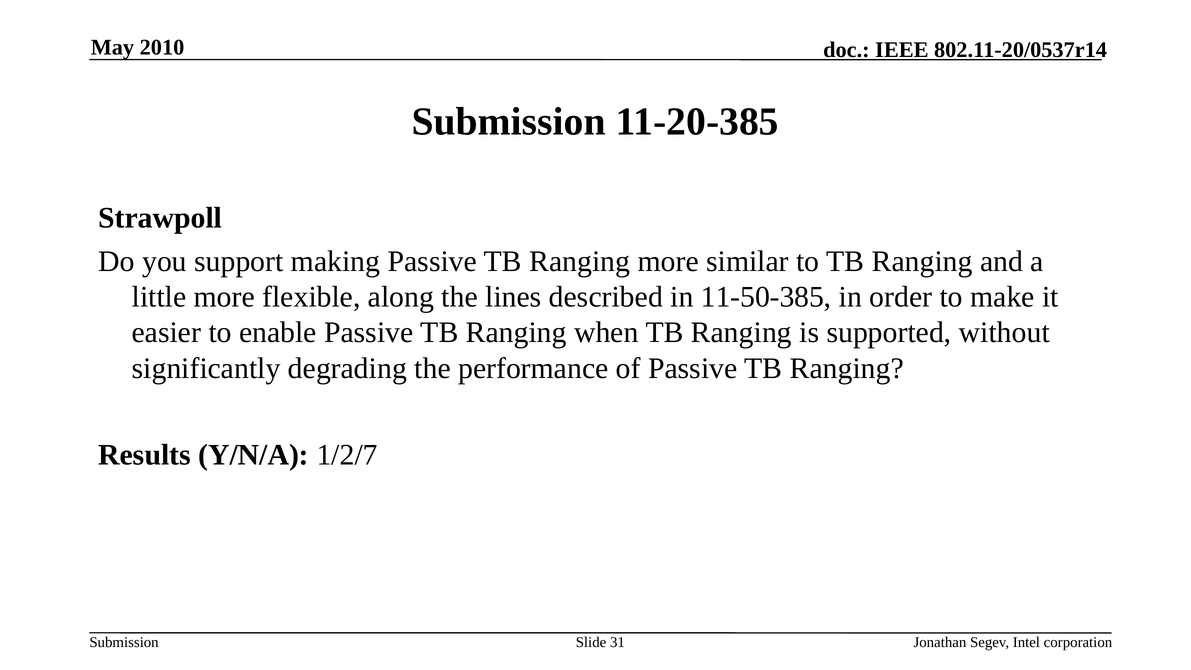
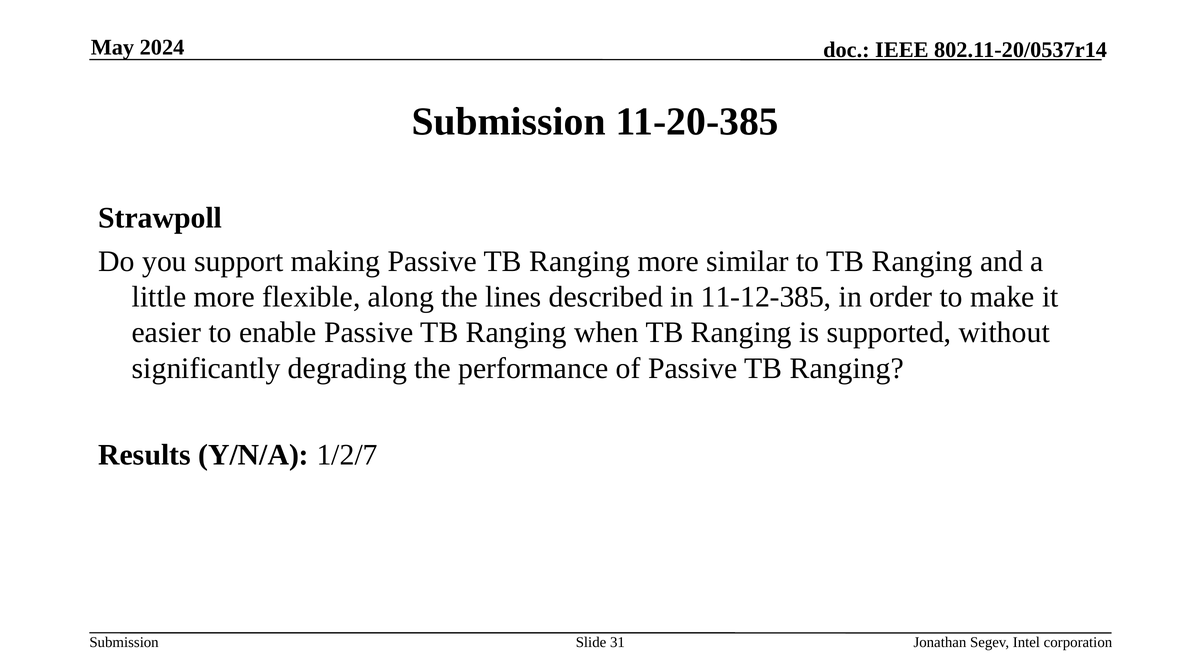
2010: 2010 -> 2024
11-50-385: 11-50-385 -> 11-12-385
